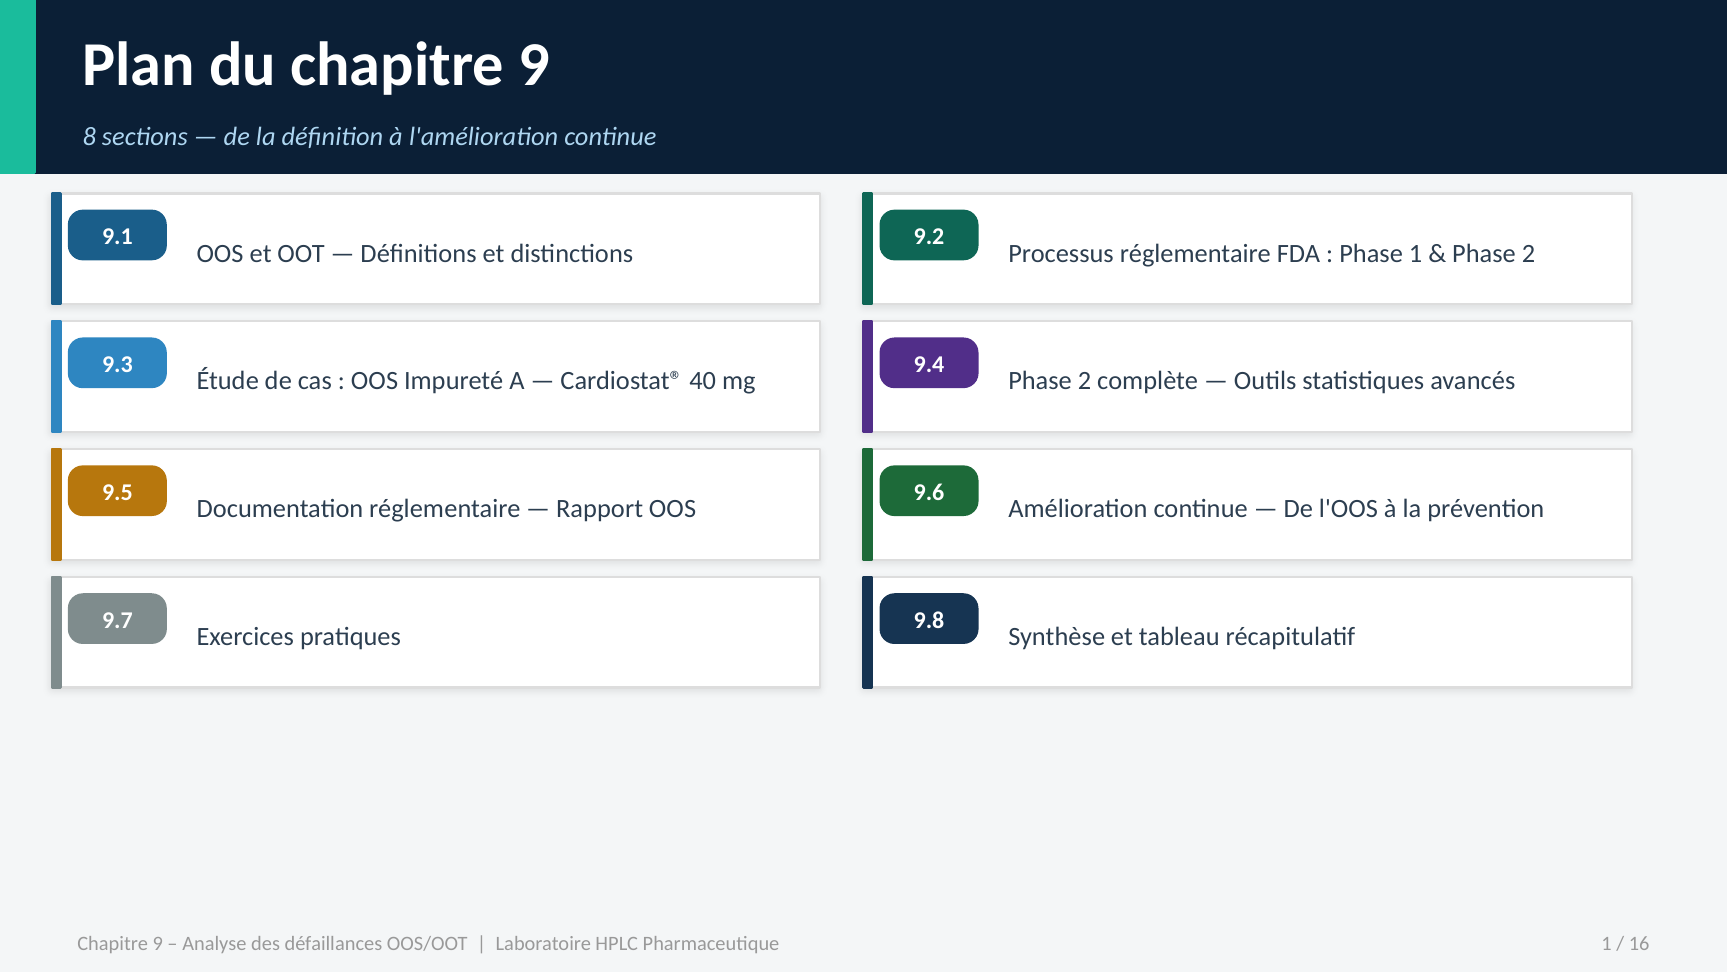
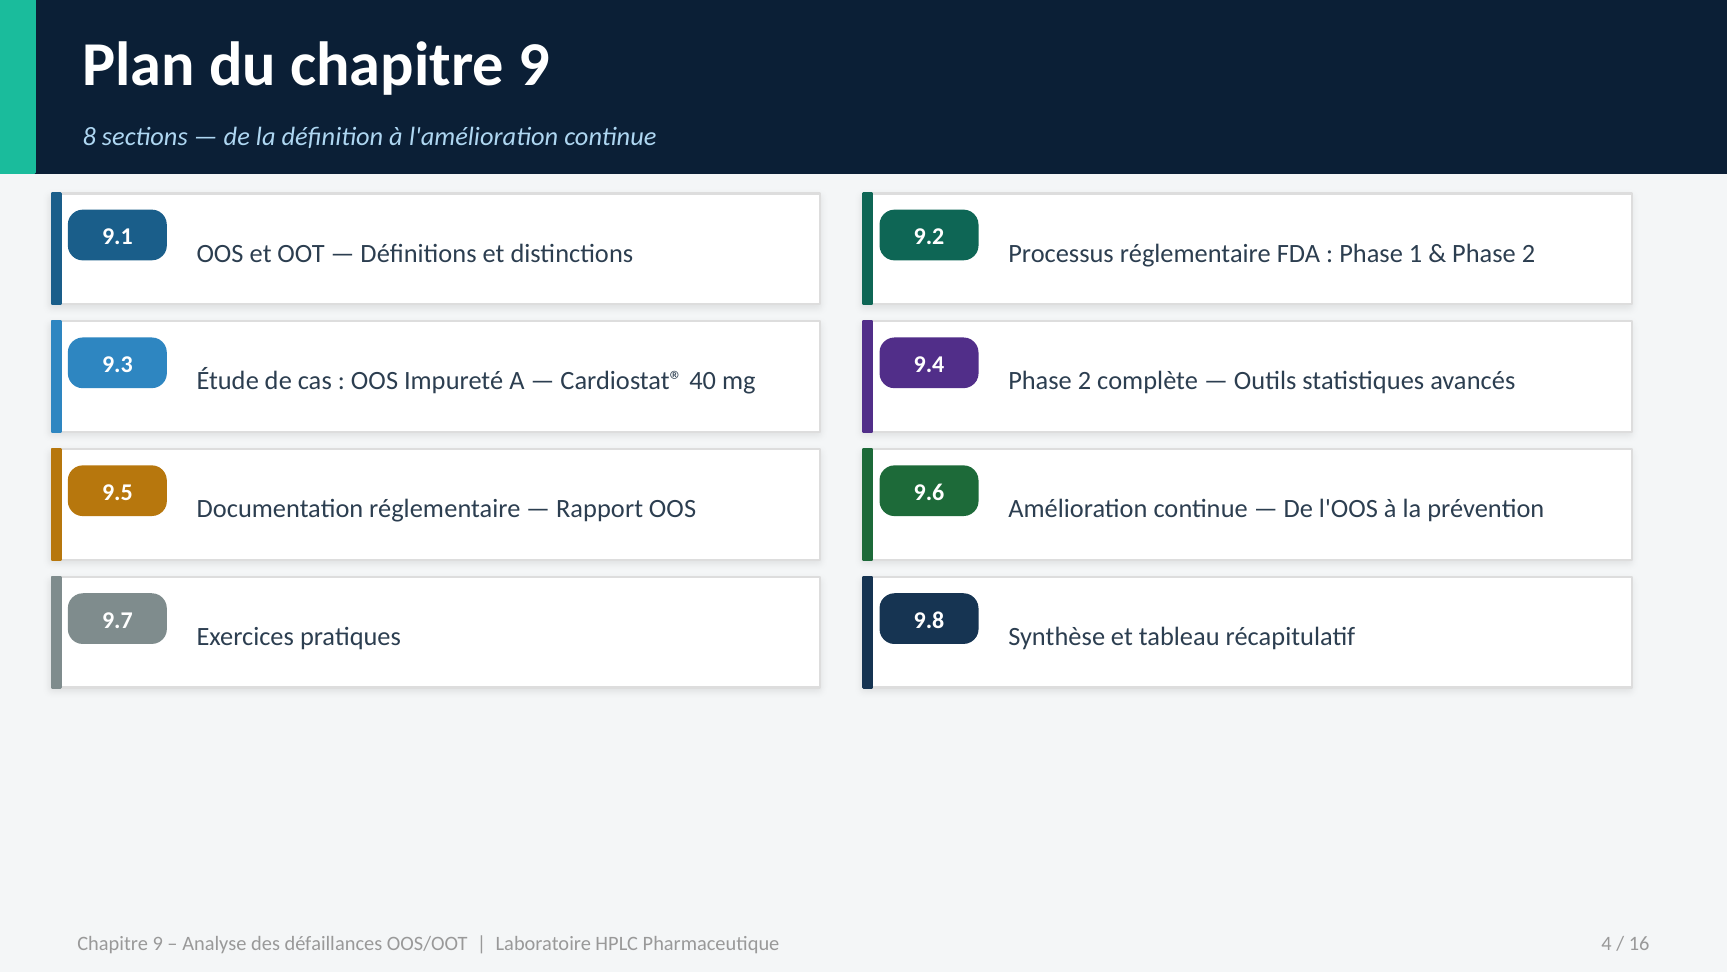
Pharmaceutique 1: 1 -> 4
